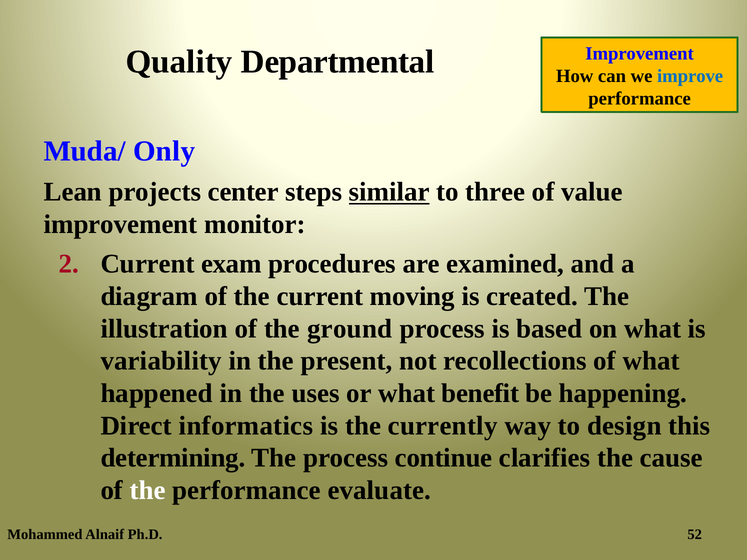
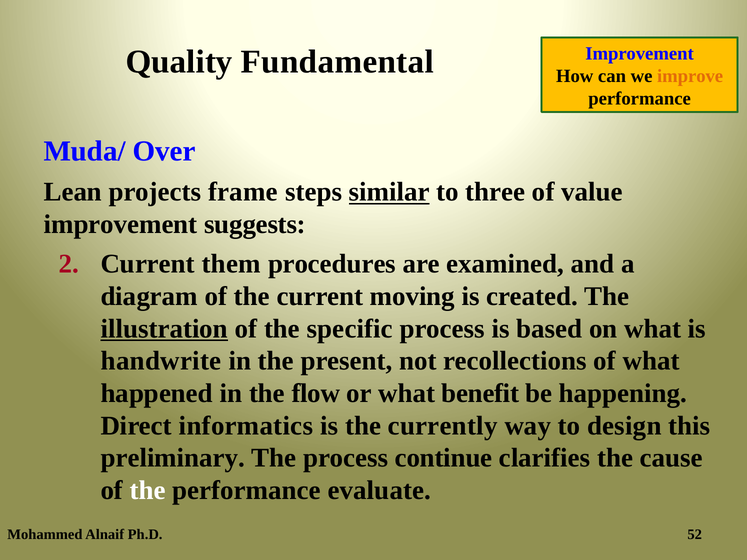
Departmental: Departmental -> Fundamental
improve colour: blue -> orange
Only: Only -> Over
center: center -> frame
monitor: monitor -> suggests
exam: exam -> them
illustration underline: none -> present
ground: ground -> specific
variability: variability -> handwrite
uses: uses -> flow
determining: determining -> preliminary
